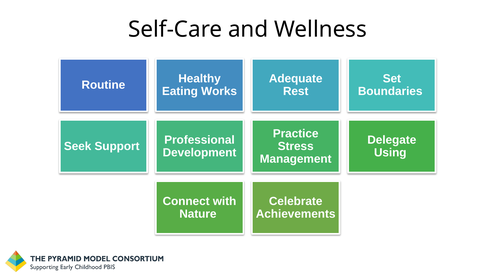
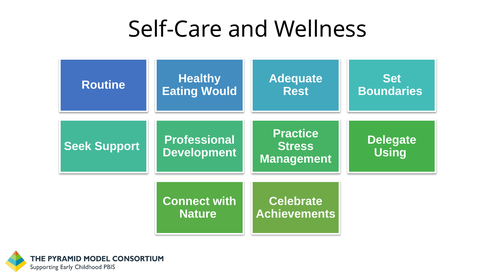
Works: Works -> Would
